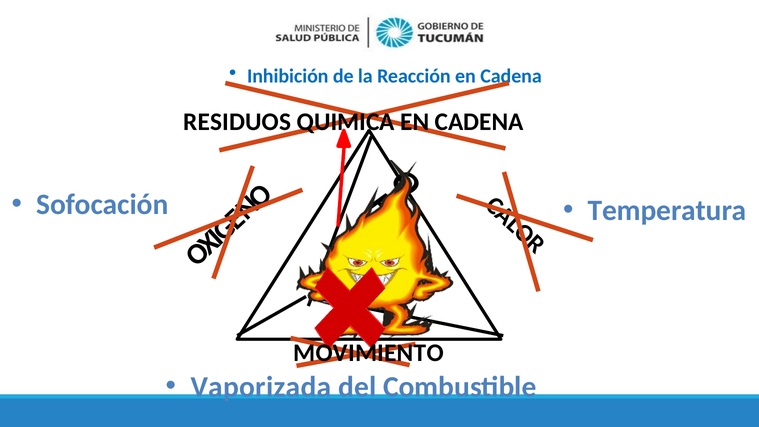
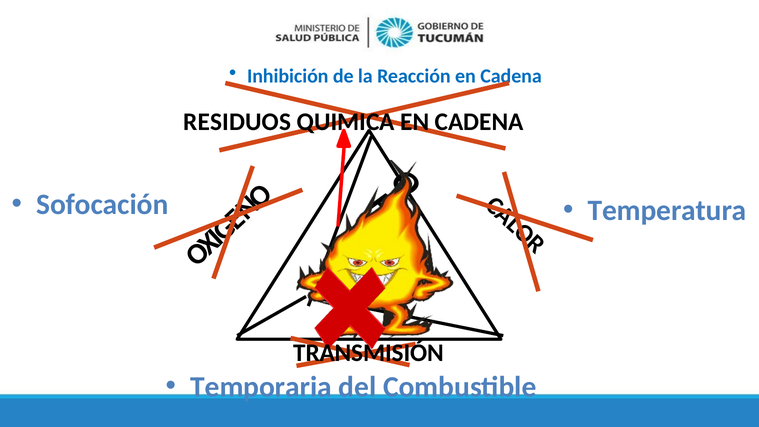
MOVIMIENTO: MOVIMIENTO -> TRANSMISIÓN
Vaporizada: Vaporizada -> Temporaria
